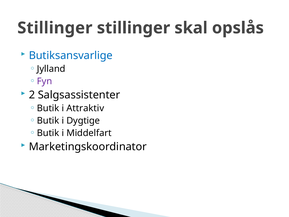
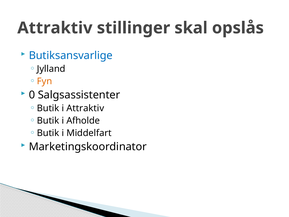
Stillinger at (55, 28): Stillinger -> Attraktiv
Fyn colour: purple -> orange
2: 2 -> 0
Dygtige: Dygtige -> Afholde
